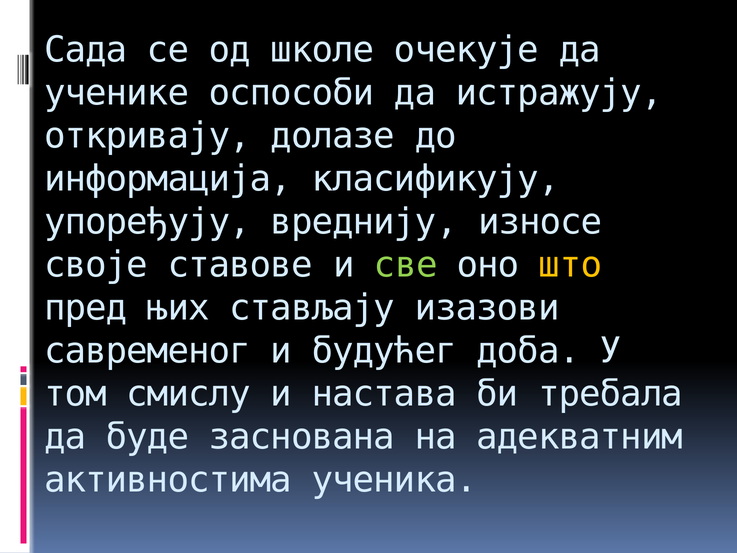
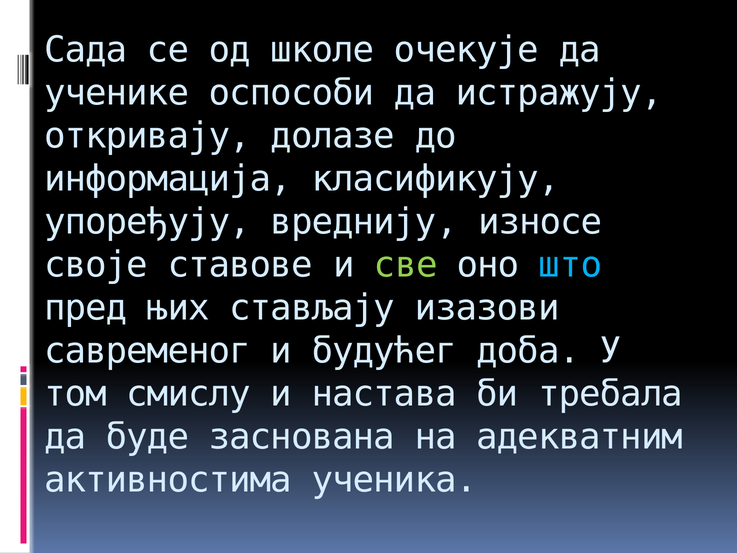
што colour: yellow -> light blue
